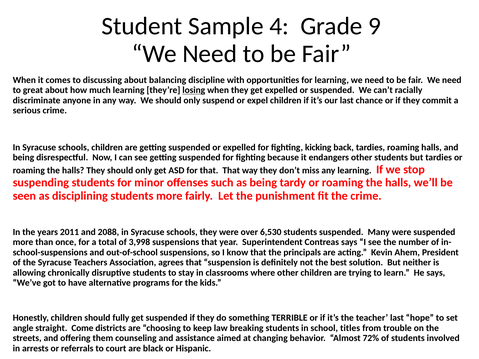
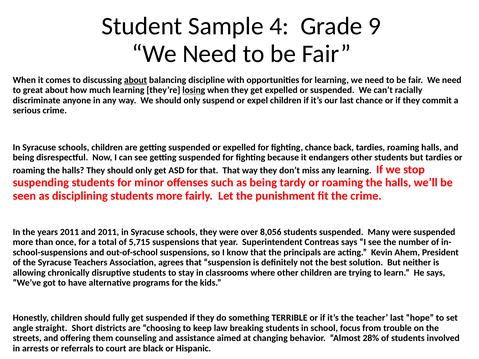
about at (135, 80) underline: none -> present
fighting kicking: kicking -> chance
and 2088: 2088 -> 2011
6,530: 6,530 -> 8,056
3,998: 3,998 -> 5,715
Come: Come -> Short
titles: titles -> focus
72%: 72% -> 28%
